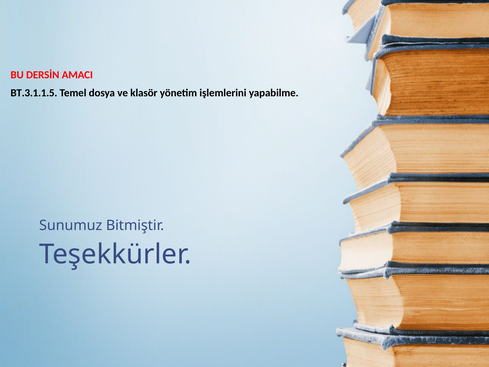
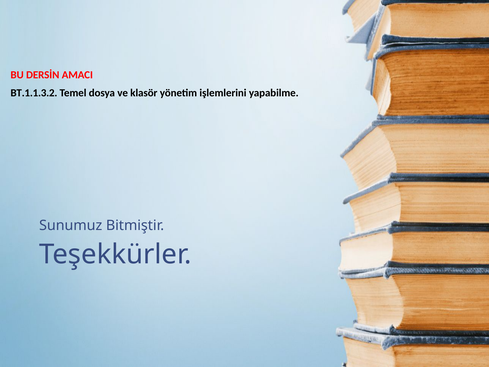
BT.3.1.1.5: BT.3.1.1.5 -> BT.1.1.3.2
